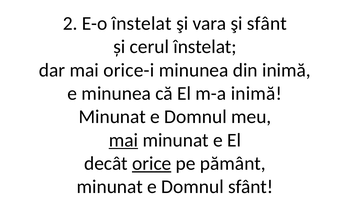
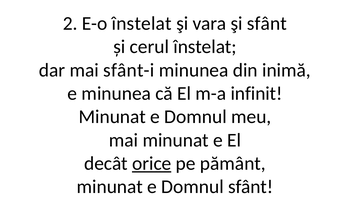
orice-i: orice-i -> sfânt-i
m-a inimă: inimă -> infinit
mai at (123, 140) underline: present -> none
